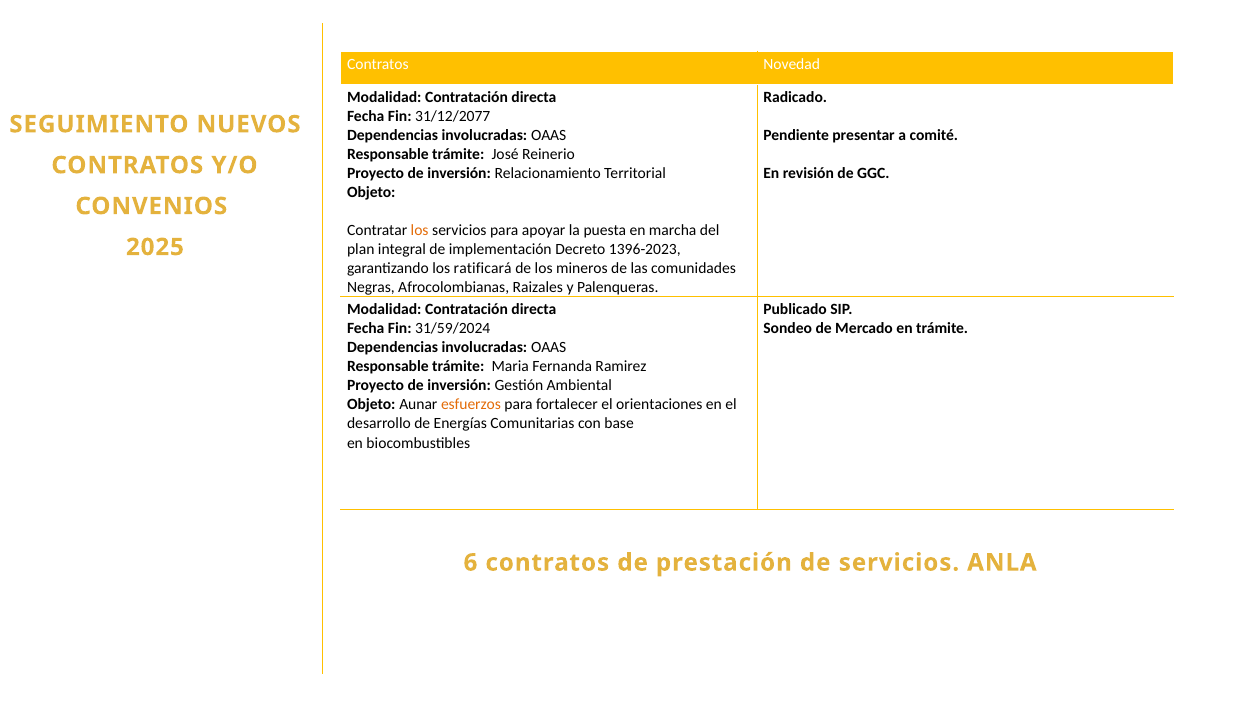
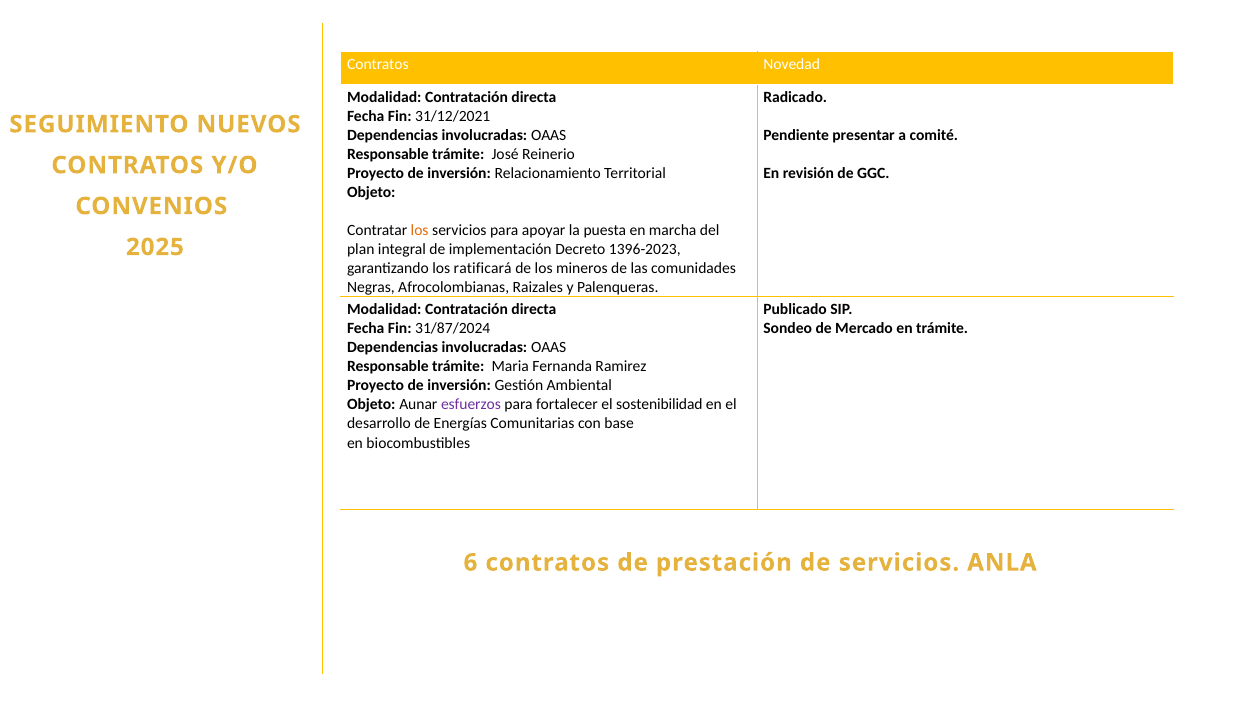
31/12/2077: 31/12/2077 -> 31/12/2021
31/59/2024: 31/59/2024 -> 31/87/2024
esfuerzos colour: orange -> purple
orientaciones: orientaciones -> sostenibilidad
